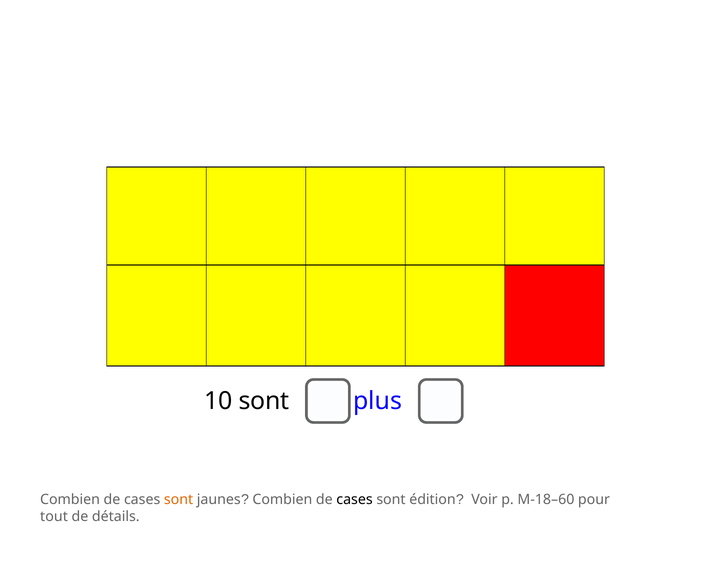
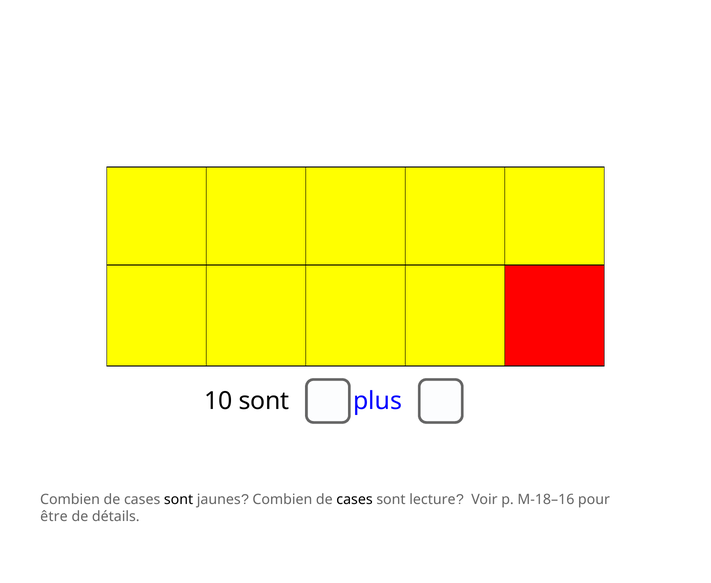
sont at (179, 500) colour: orange -> black
édition: édition -> lecture
M-18–60: M-18–60 -> M-18–16
tout: tout -> être
